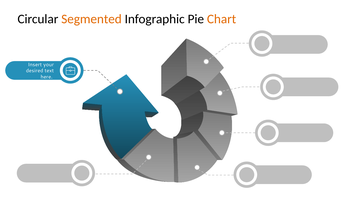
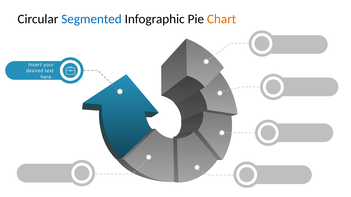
Segmented colour: orange -> blue
